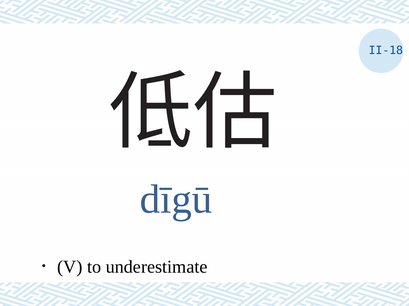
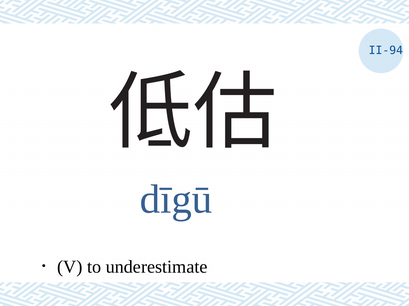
II-18: II-18 -> II-94
